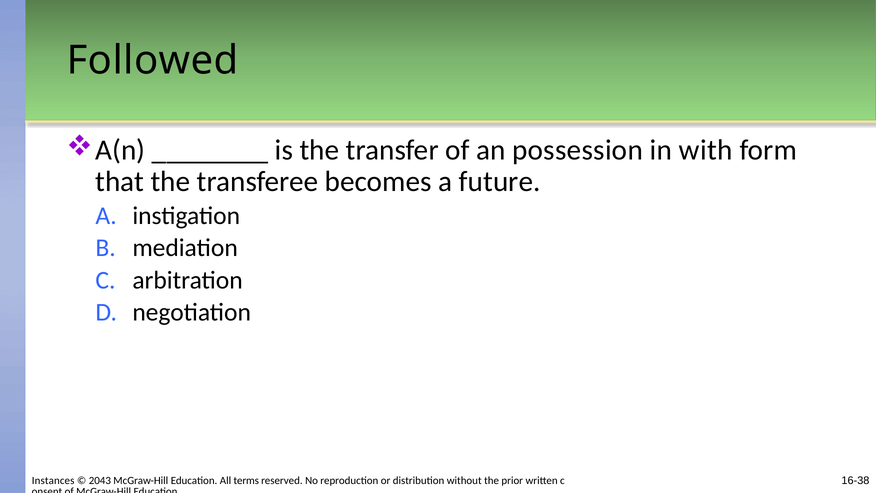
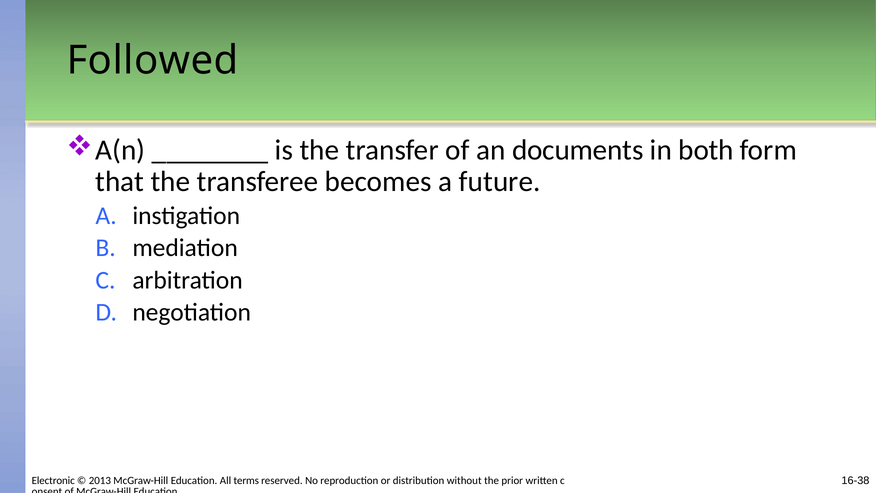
possession: possession -> documents
with: with -> both
Instances: Instances -> Electronic
2043: 2043 -> 2013
